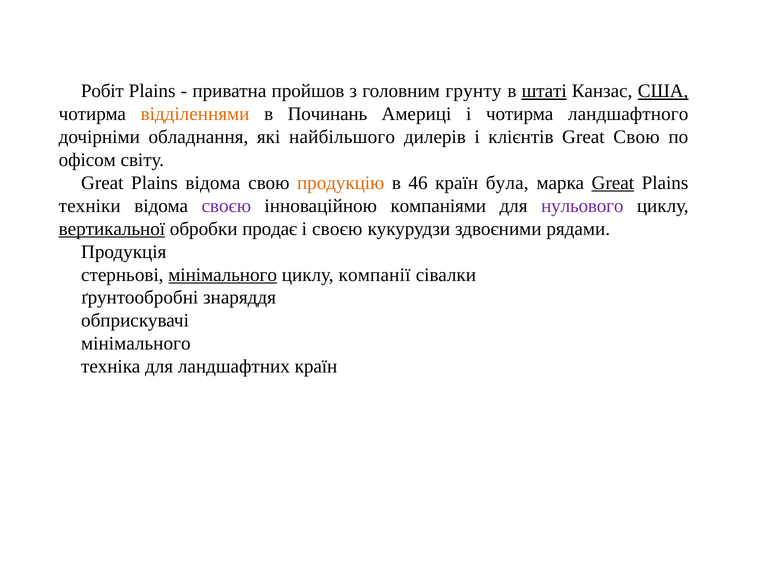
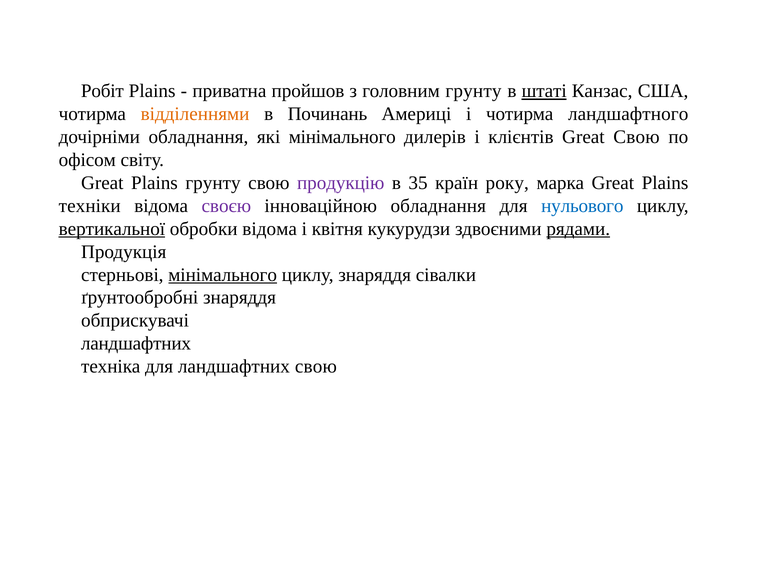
США underline: present -> none
які найбільшого: найбільшого -> мінімального
Plains відома: відома -> грунту
продукцію colour: orange -> purple
46: 46 -> 35
була: була -> року
Great at (613, 183) underline: present -> none
інноваційною компаніями: компаніями -> обладнання
нульового colour: purple -> blue
обробки продає: продає -> відома
і своєю: своєю -> квітня
рядами underline: none -> present
циклу компанії: компанії -> знаряддя
мінімального at (136, 344): мінімального -> ландшафтних
ландшафтних країн: країн -> свою
